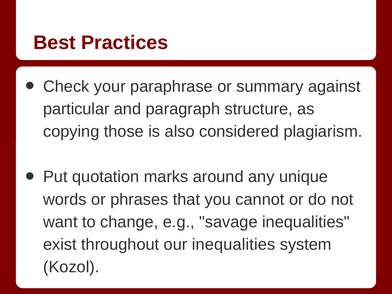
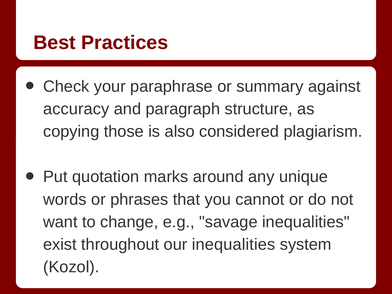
particular: particular -> accuracy
